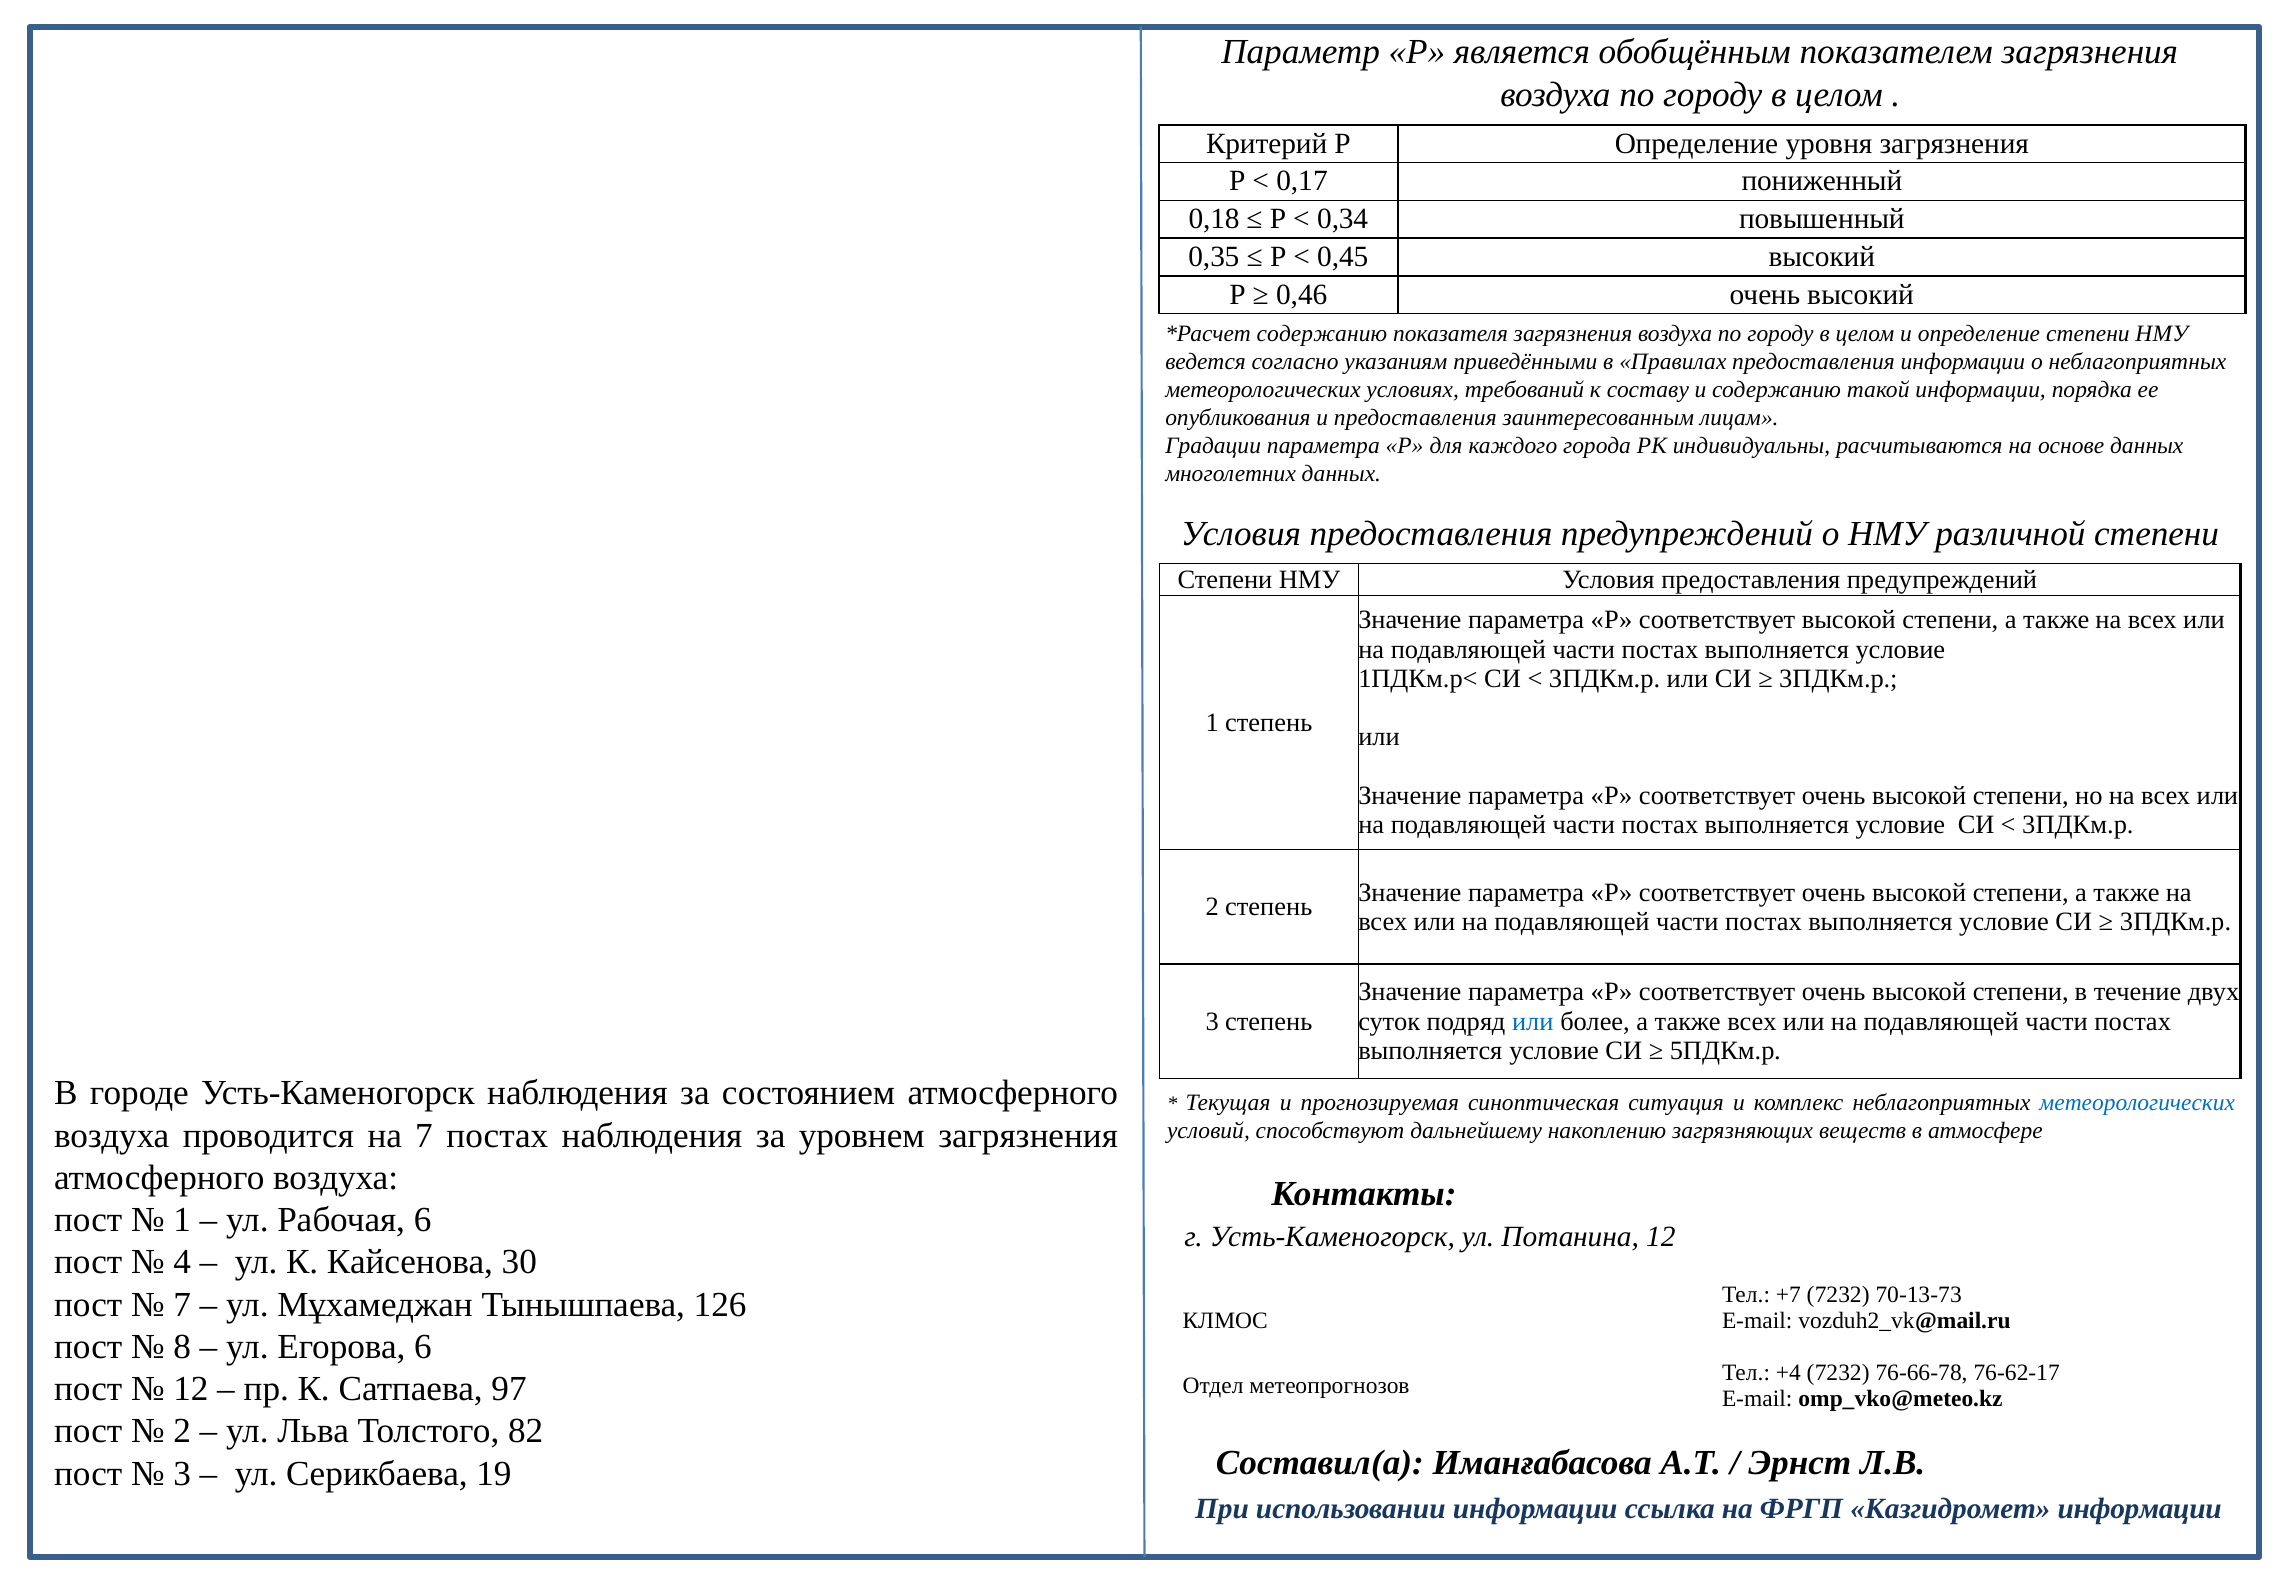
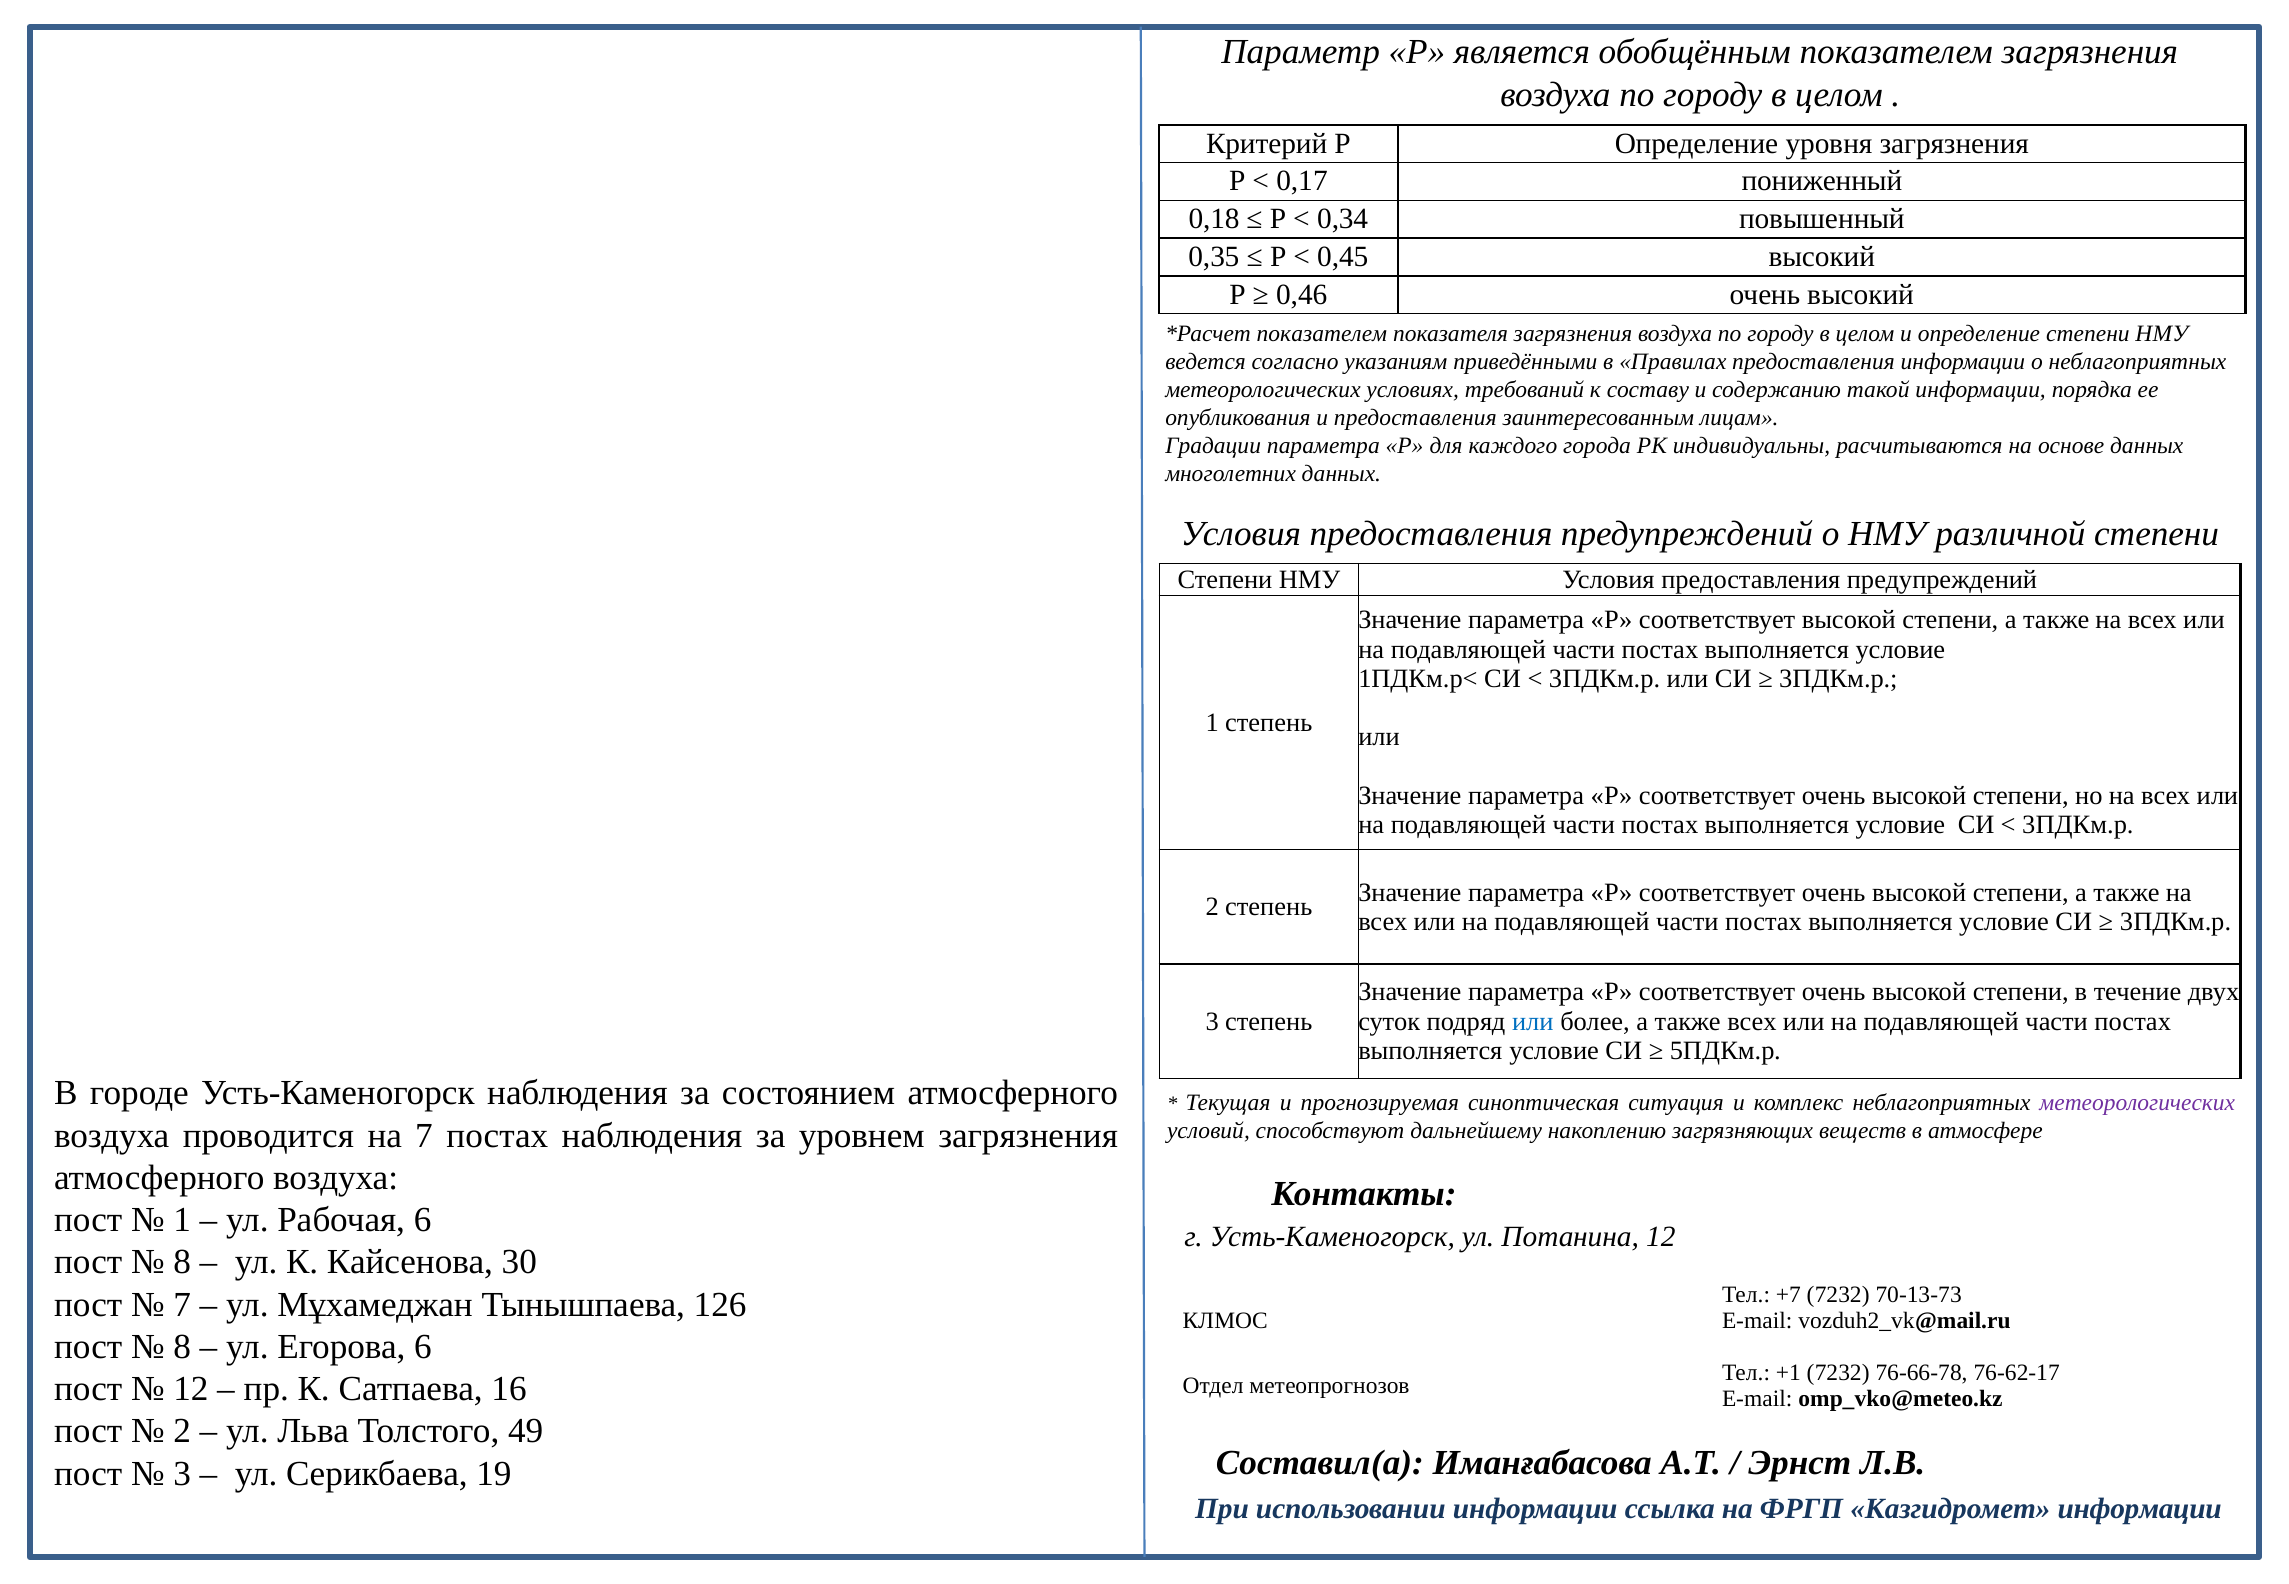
содержанию at (1322, 334): содержанию -> показателем
метеорологических at (2137, 1104) colour: blue -> purple
4 at (182, 1263): 4 -> 8
+4: +4 -> +1
97: 97 -> 16
82: 82 -> 49
